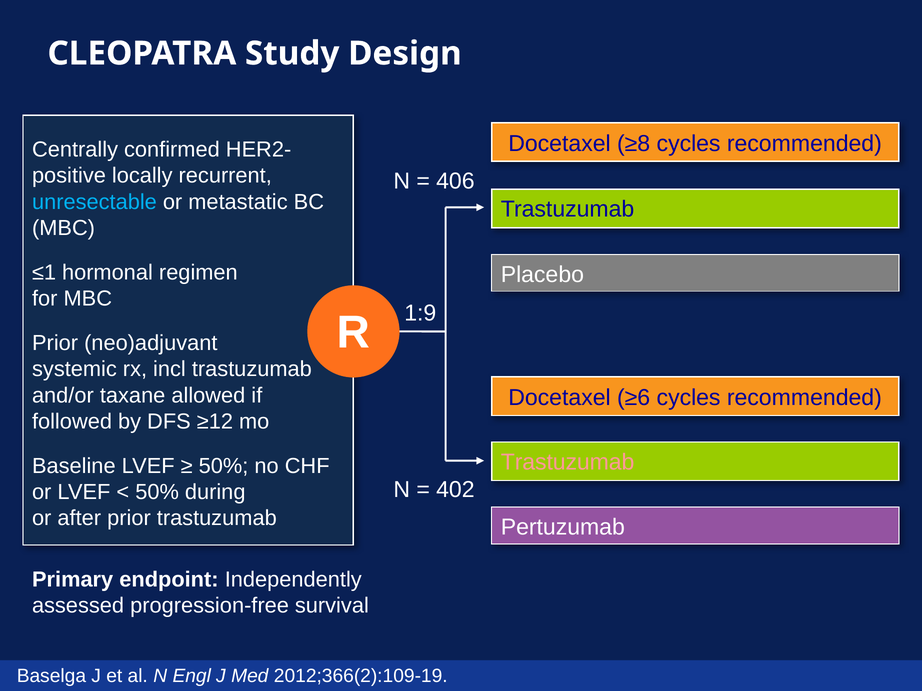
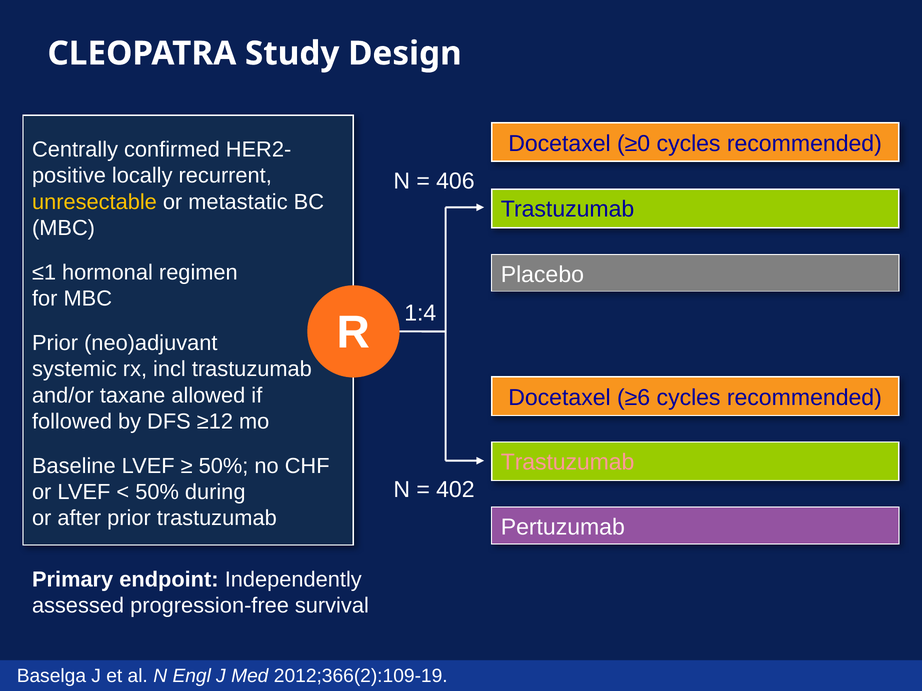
≥8: ≥8 -> ≥0
unresectable colour: light blue -> yellow
1:9: 1:9 -> 1:4
